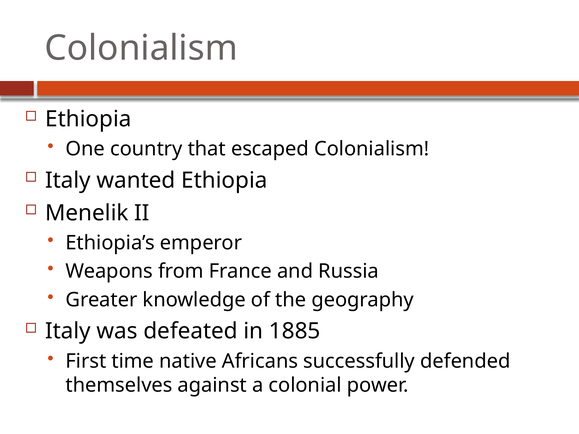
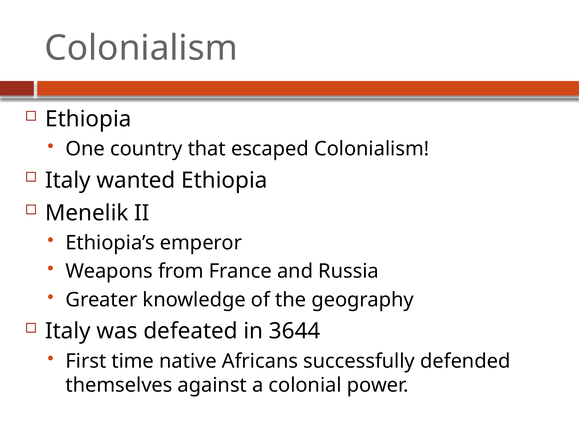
1885: 1885 -> 3644
